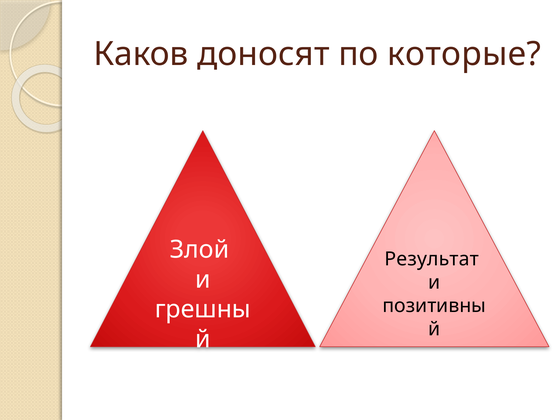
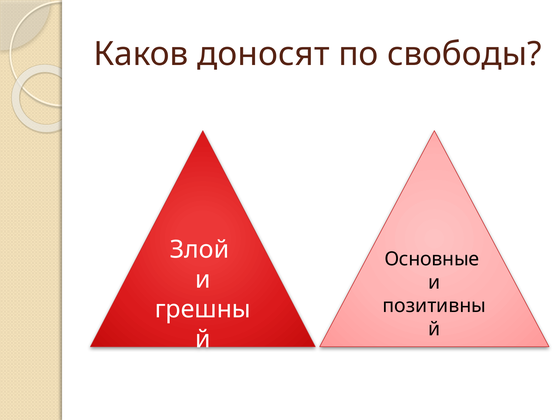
которые: которые -> свободы
Результат: Результат -> Основные
